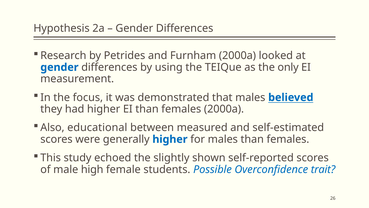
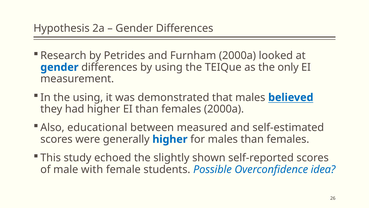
the focus: focus -> using
high: high -> with
trait: trait -> idea
